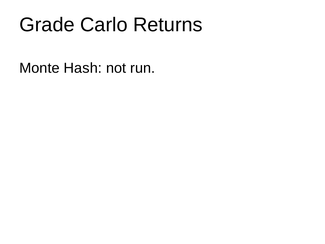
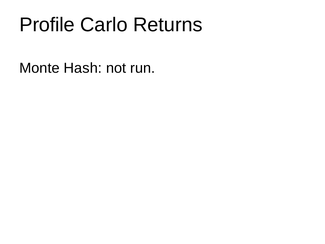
Grade: Grade -> Profile
